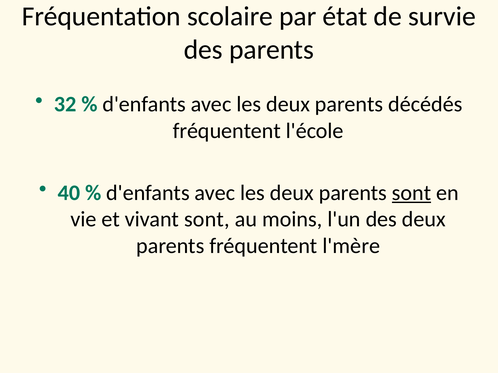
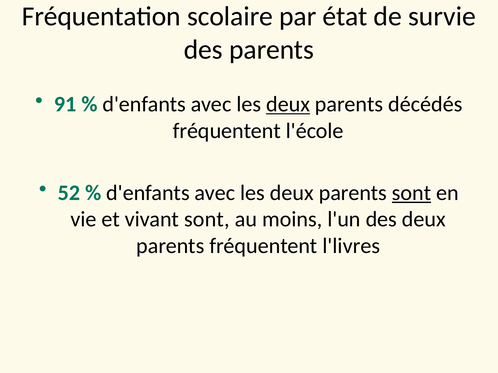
32: 32 -> 91
deux at (288, 104) underline: none -> present
40: 40 -> 52
l'mère: l'mère -> l'livres
